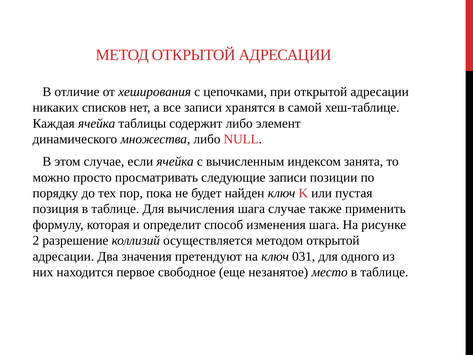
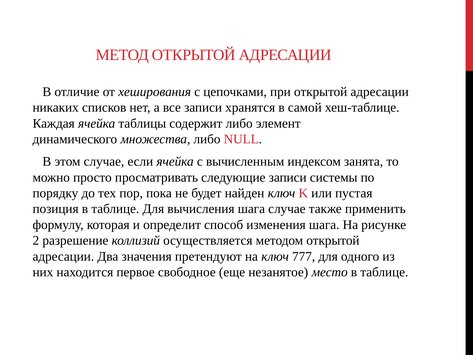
позиции: позиции -> системы
031: 031 -> 777
